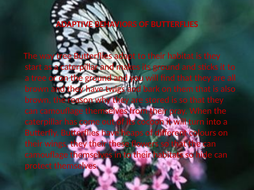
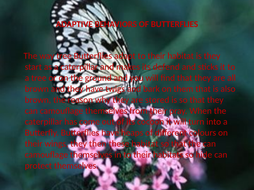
its ground: ground -> defend
they their: their -> then
these flowers: flowers -> habitat
